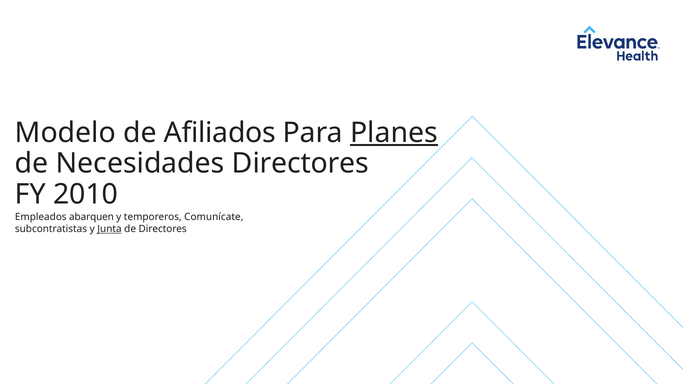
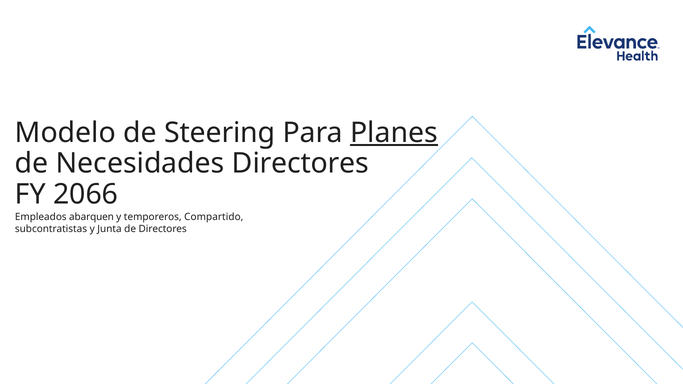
Afiliados: Afiliados -> Steering
2010: 2010 -> 2066
Comunícate: Comunícate -> Compartido
Junta underline: present -> none
